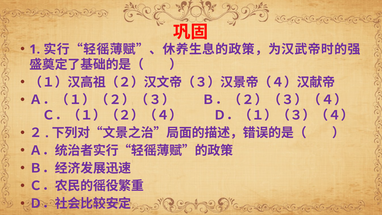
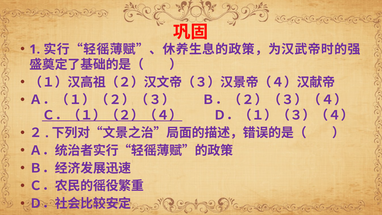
Ｃ．（１）（２）（４） underline: none -> present
